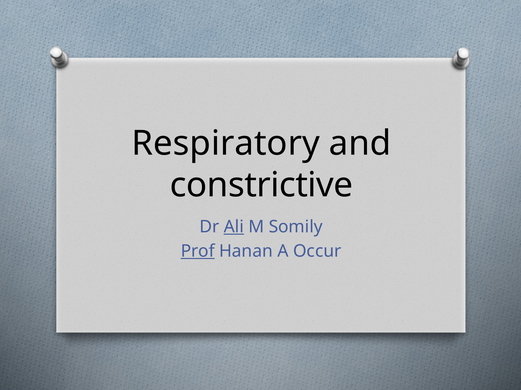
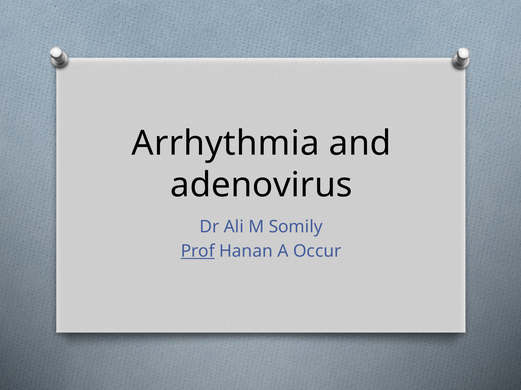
Respiratory: Respiratory -> Arrhythmia
constrictive: constrictive -> adenovirus
Ali underline: present -> none
